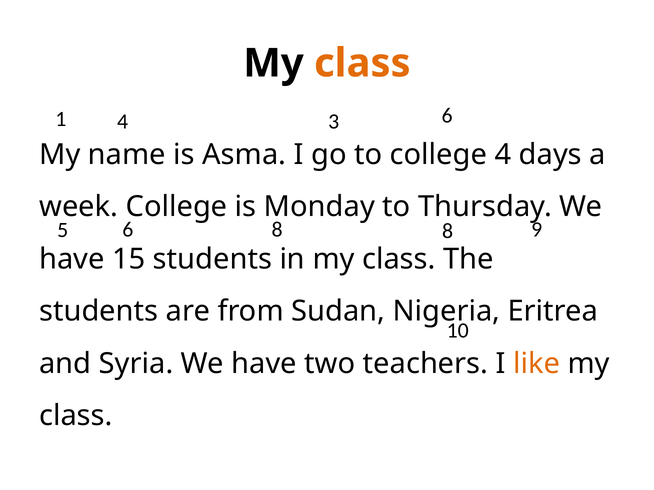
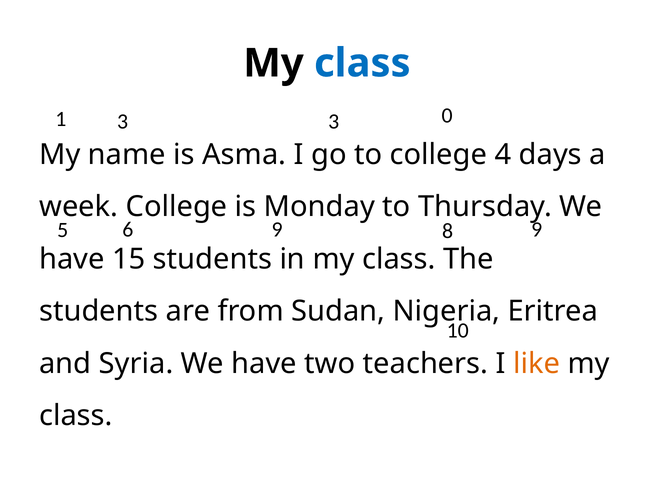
class at (362, 63) colour: orange -> blue
1 4: 4 -> 3
3 6: 6 -> 0
6 8: 8 -> 9
